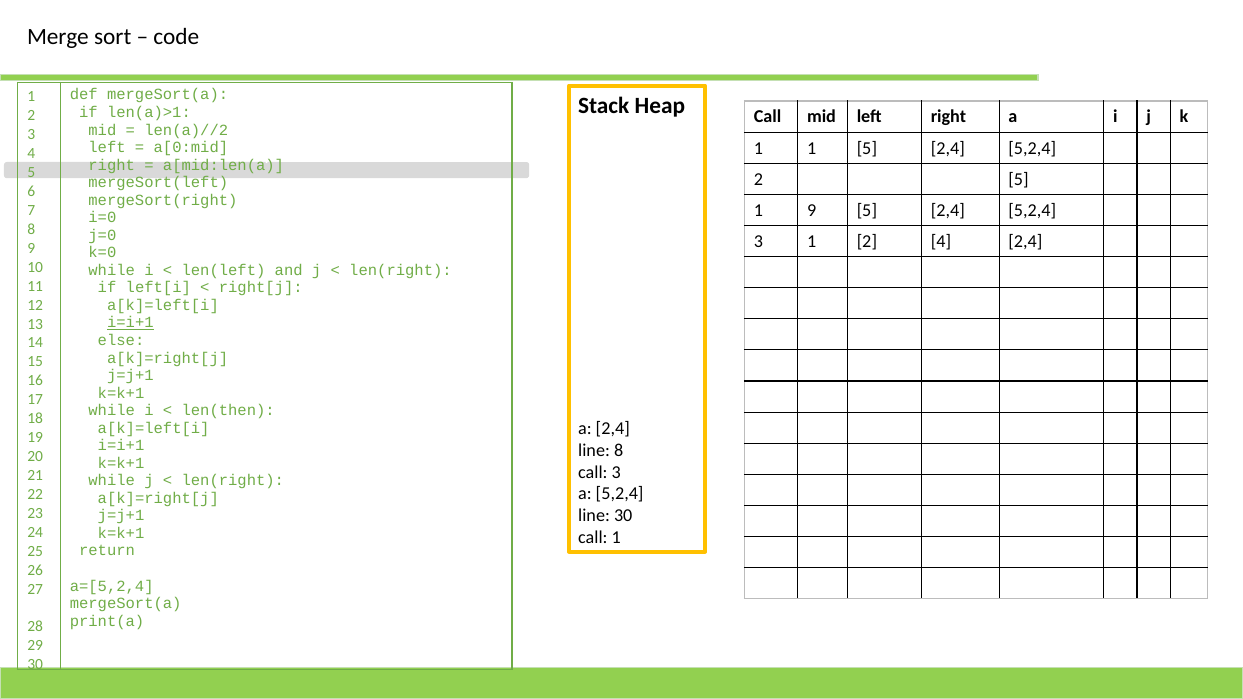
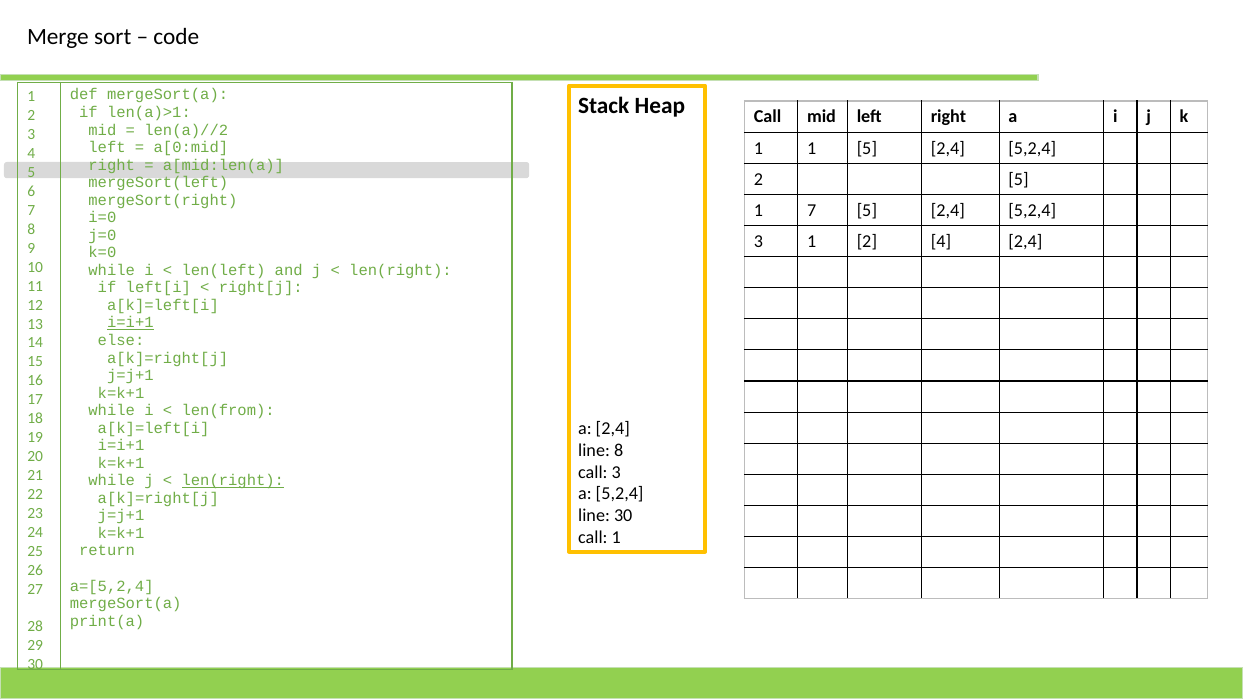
1 9: 9 -> 7
len(then: len(then -> len(from
len(right at (233, 481) underline: none -> present
